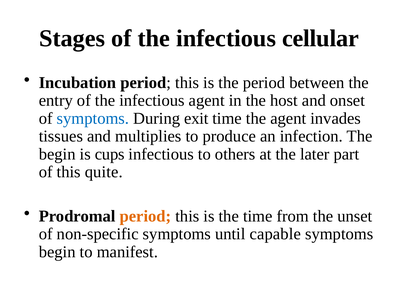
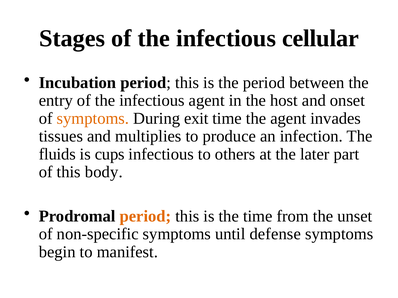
symptoms at (93, 119) colour: blue -> orange
begin at (57, 154): begin -> fluids
quite: quite -> body
capable: capable -> defense
